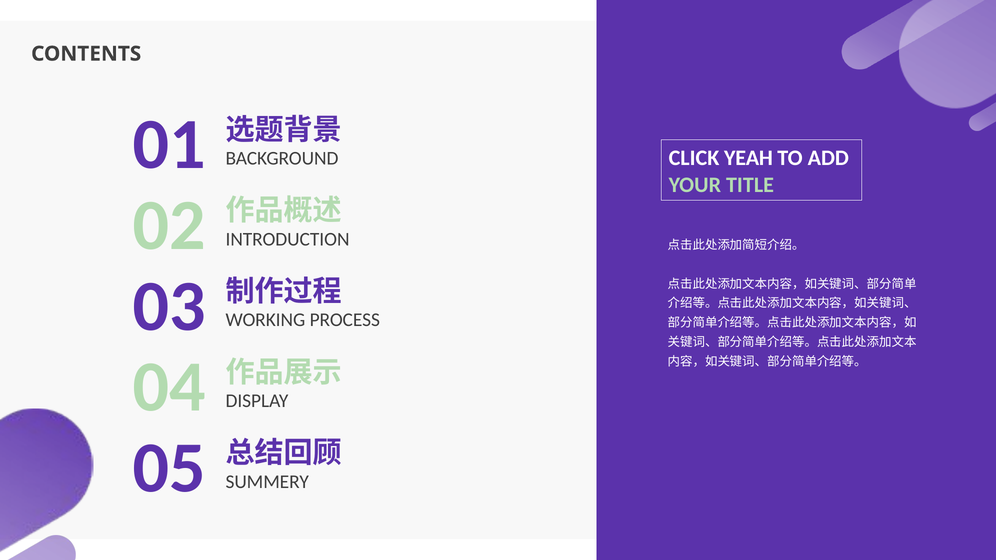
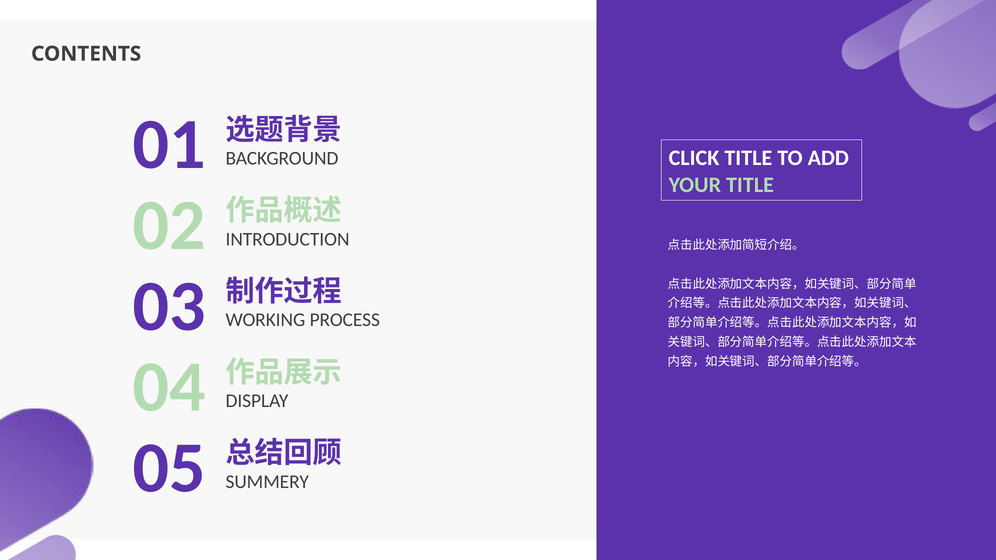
CLICK YEAH: YEAH -> TITLE
